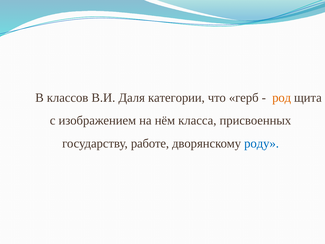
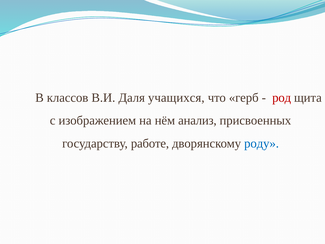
категории: категории -> учащихся
род colour: orange -> red
класса: класса -> анализ
